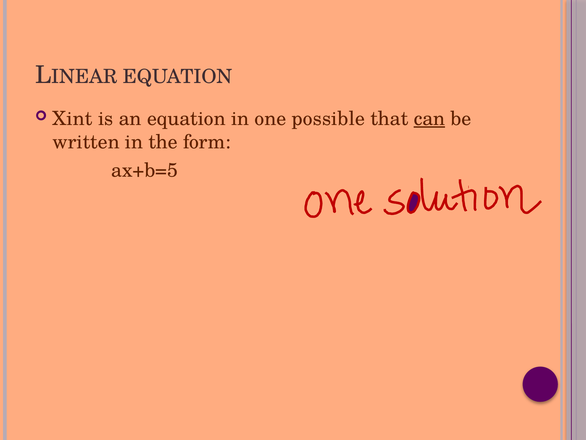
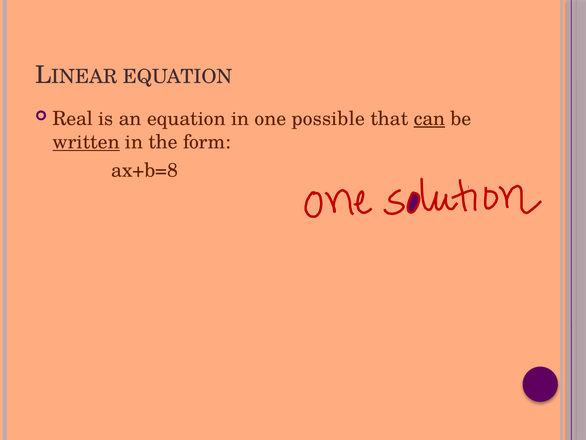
Xint: Xint -> Real
written underline: none -> present
ax+b=5: ax+b=5 -> ax+b=8
